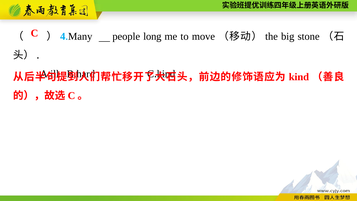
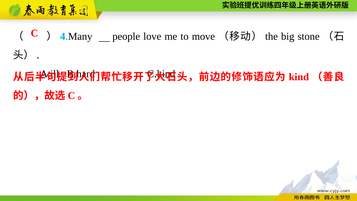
long: long -> love
